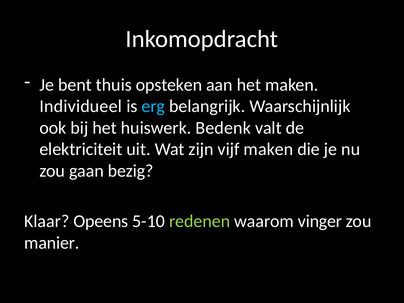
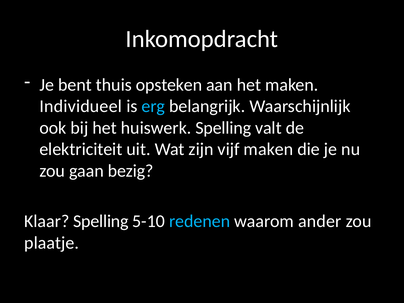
huiswerk Bedenk: Bedenk -> Spelling
Klaar Opeens: Opeens -> Spelling
redenen colour: light green -> light blue
vinger: vinger -> ander
manier: manier -> plaatje
